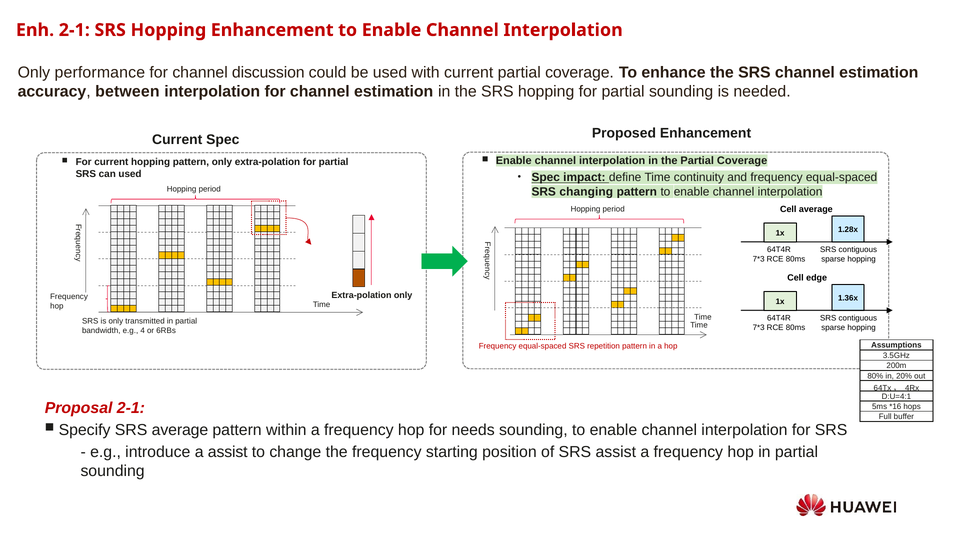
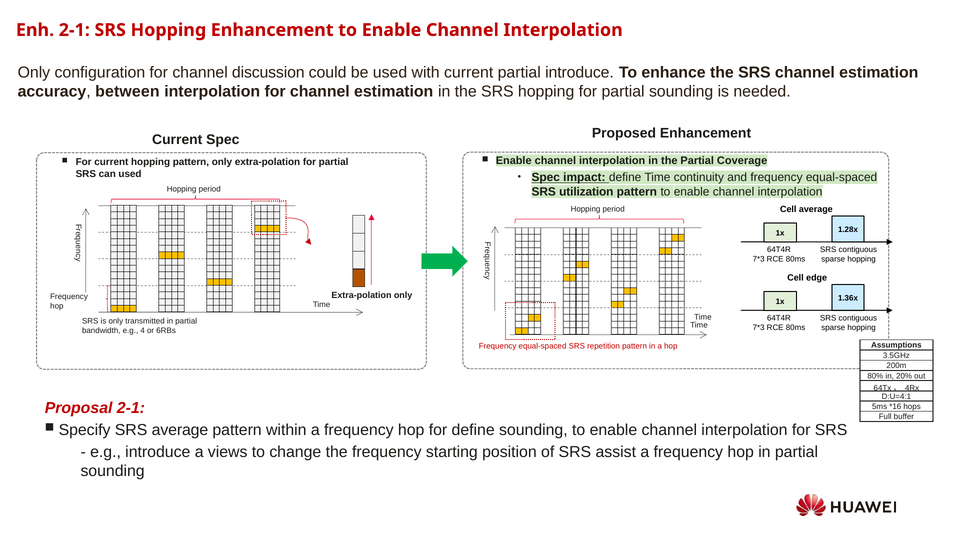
performance: performance -> configuration
current partial coverage: coverage -> introduce
changing: changing -> utilization
for needs: needs -> define
a assist: assist -> views
